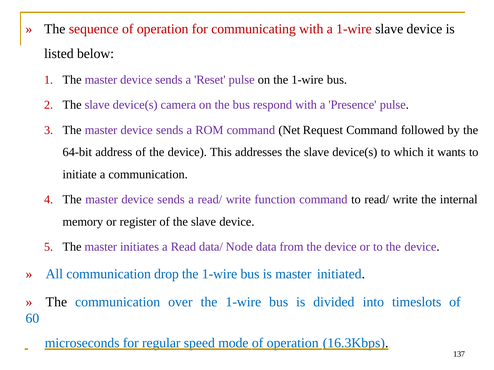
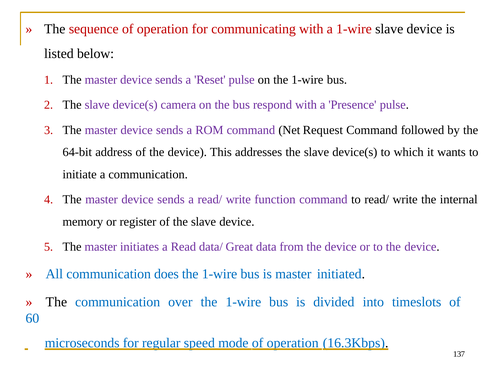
Node: Node -> Great
drop: drop -> does
